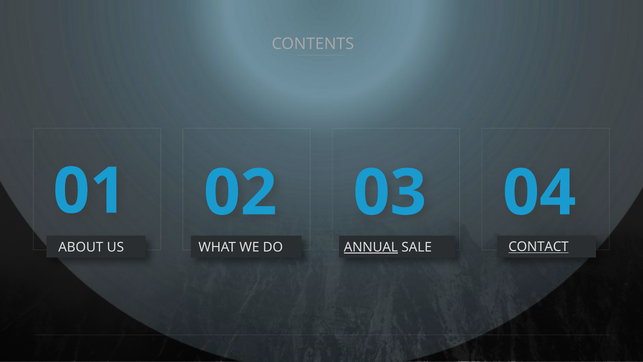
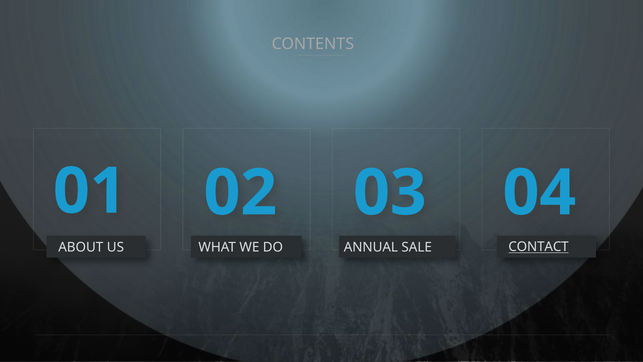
ANNUAL underline: present -> none
